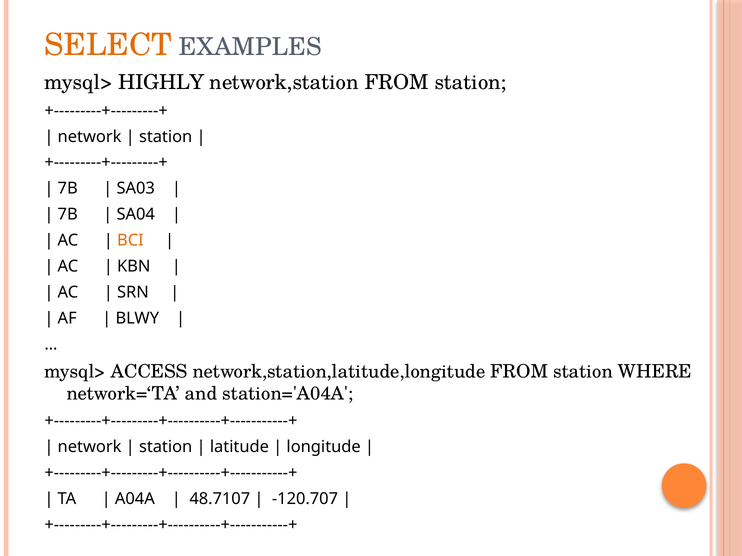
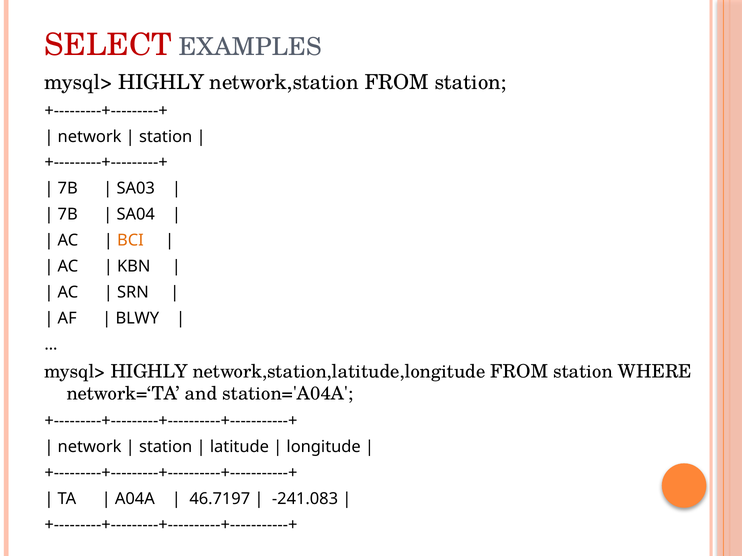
SELECT colour: orange -> red
ACCESS at (149, 372): ACCESS -> HIGHLY
48.7107: 48.7107 -> 46.7197
-120.707: -120.707 -> -241.083
